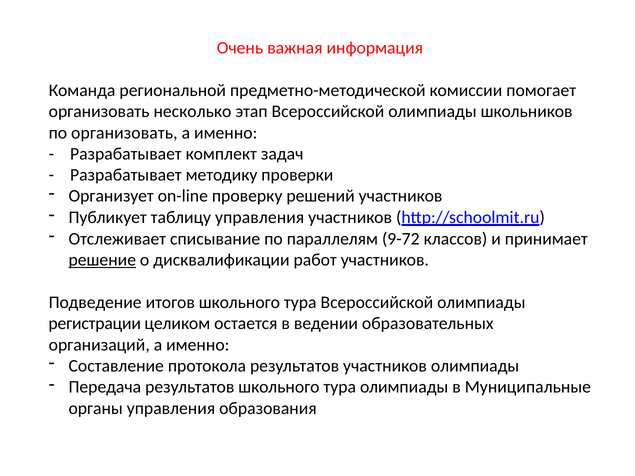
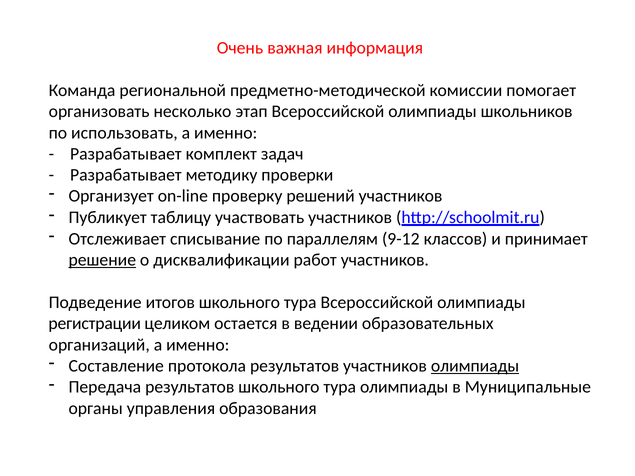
по организовать: организовать -> использовать
таблицу управления: управления -> участвовать
9-72: 9-72 -> 9-12
олимпиады at (475, 366) underline: none -> present
